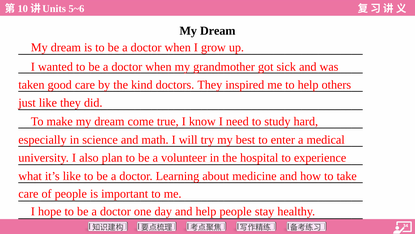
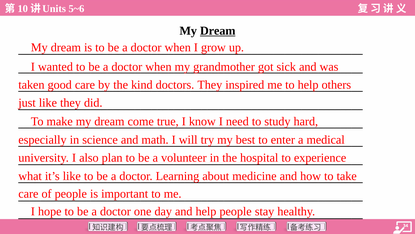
Dream at (218, 31) underline: none -> present
